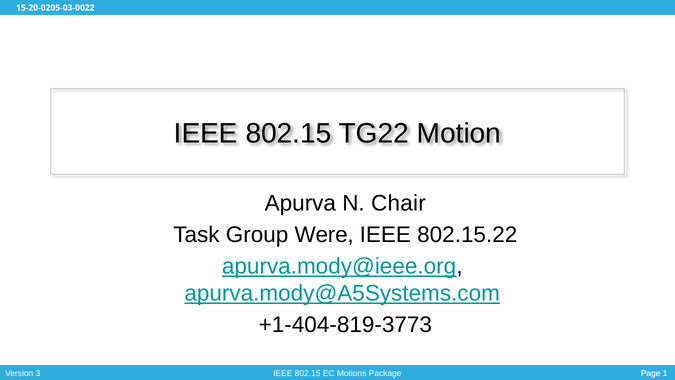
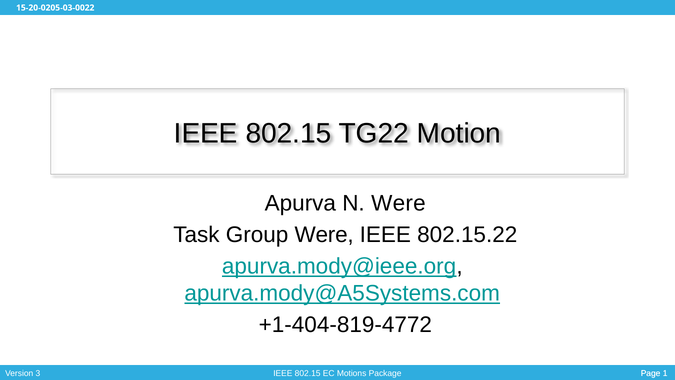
N Chair: Chair -> Were
+1-404-819-3773: +1-404-819-3773 -> +1-404-819-4772
